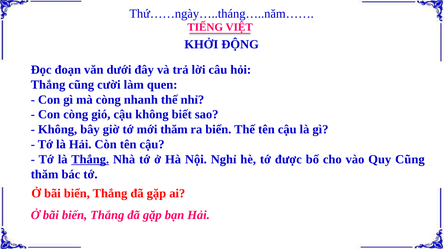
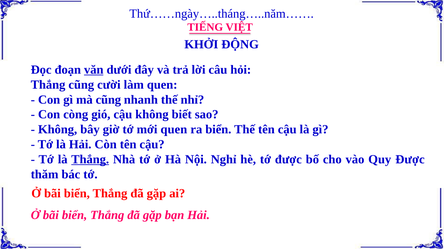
văn underline: none -> present
mà còng: còng -> cũng
mới thăm: thăm -> quen
Quy Cũng: Cũng -> Được
